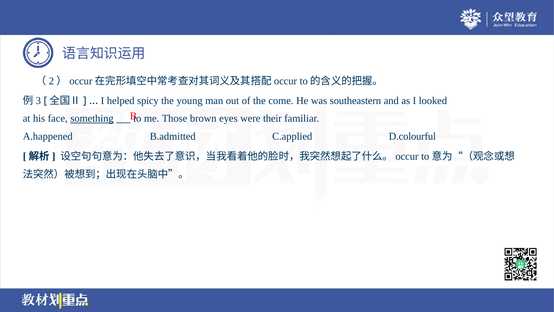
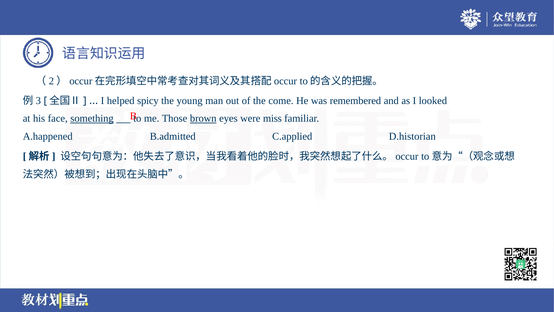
southeastern: southeastern -> remembered
brown underline: none -> present
their: their -> miss
D.colourful: D.colourful -> D.historian
